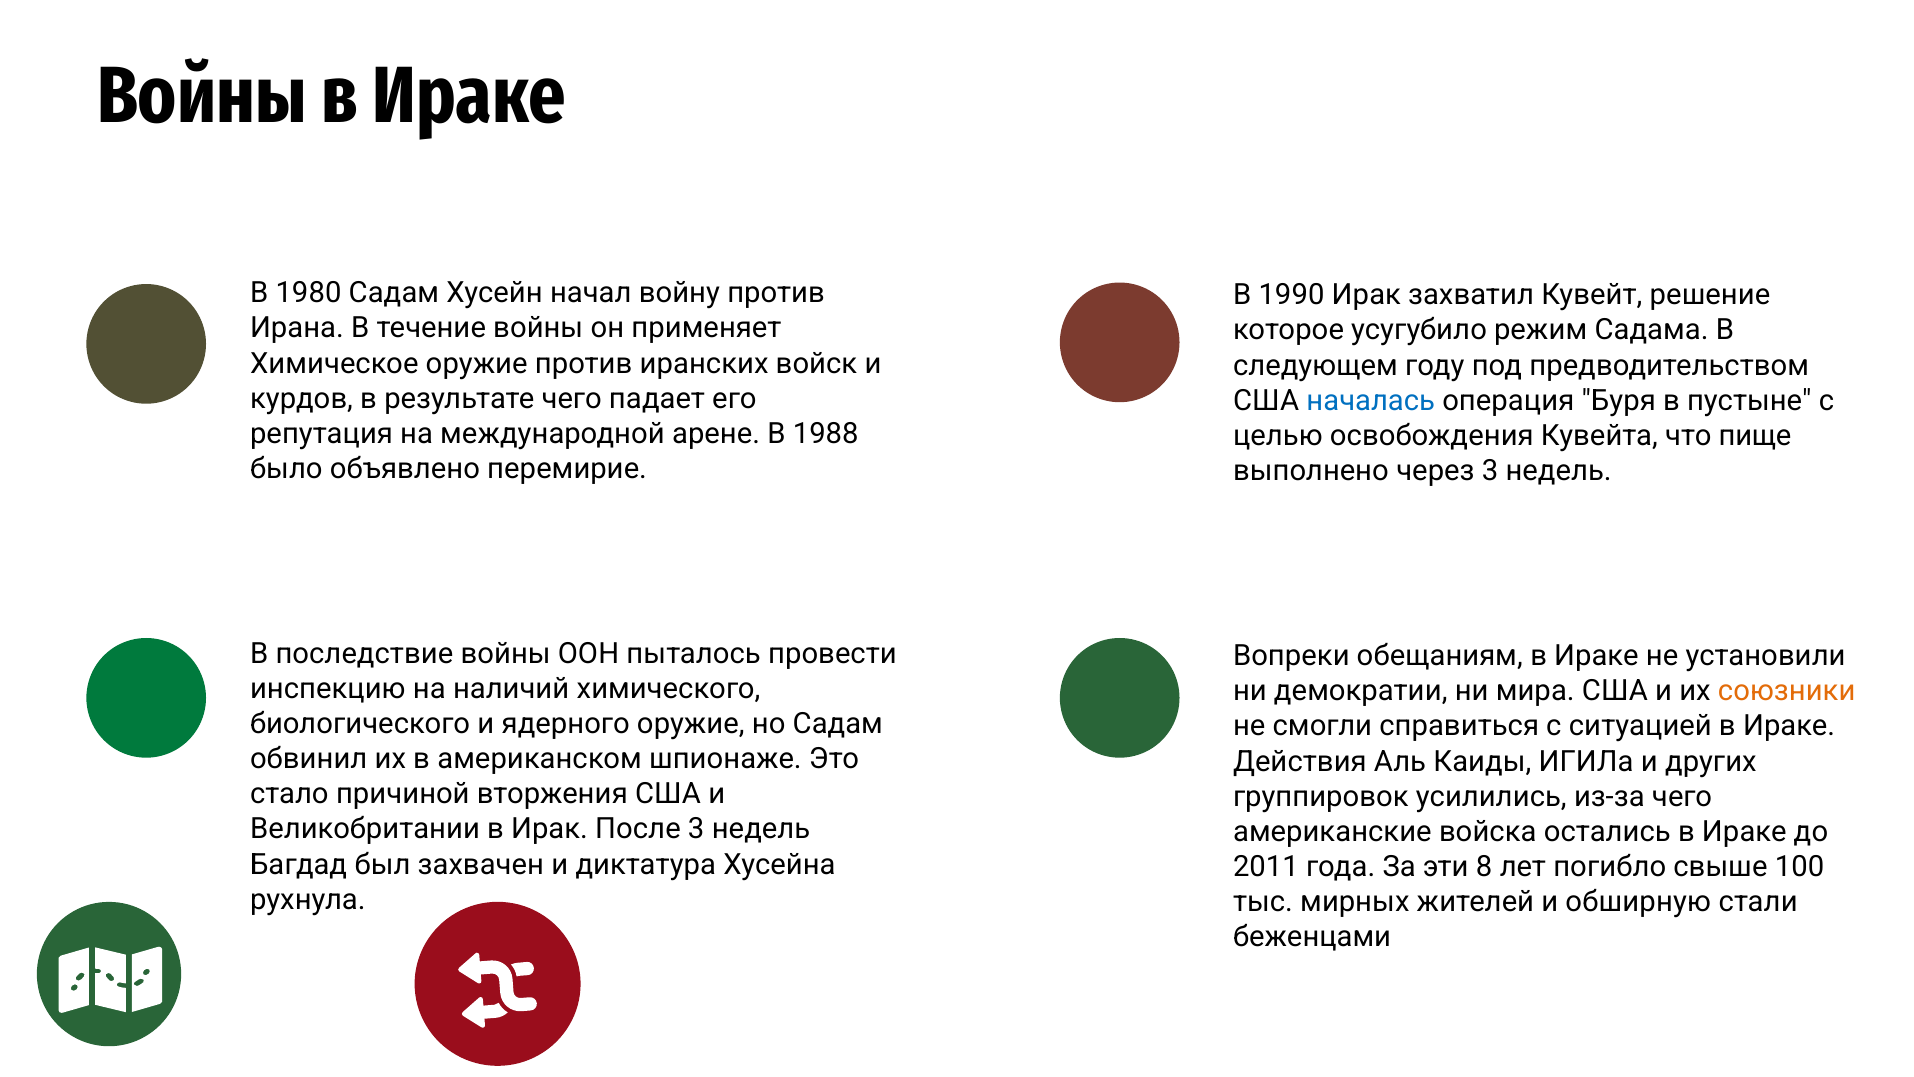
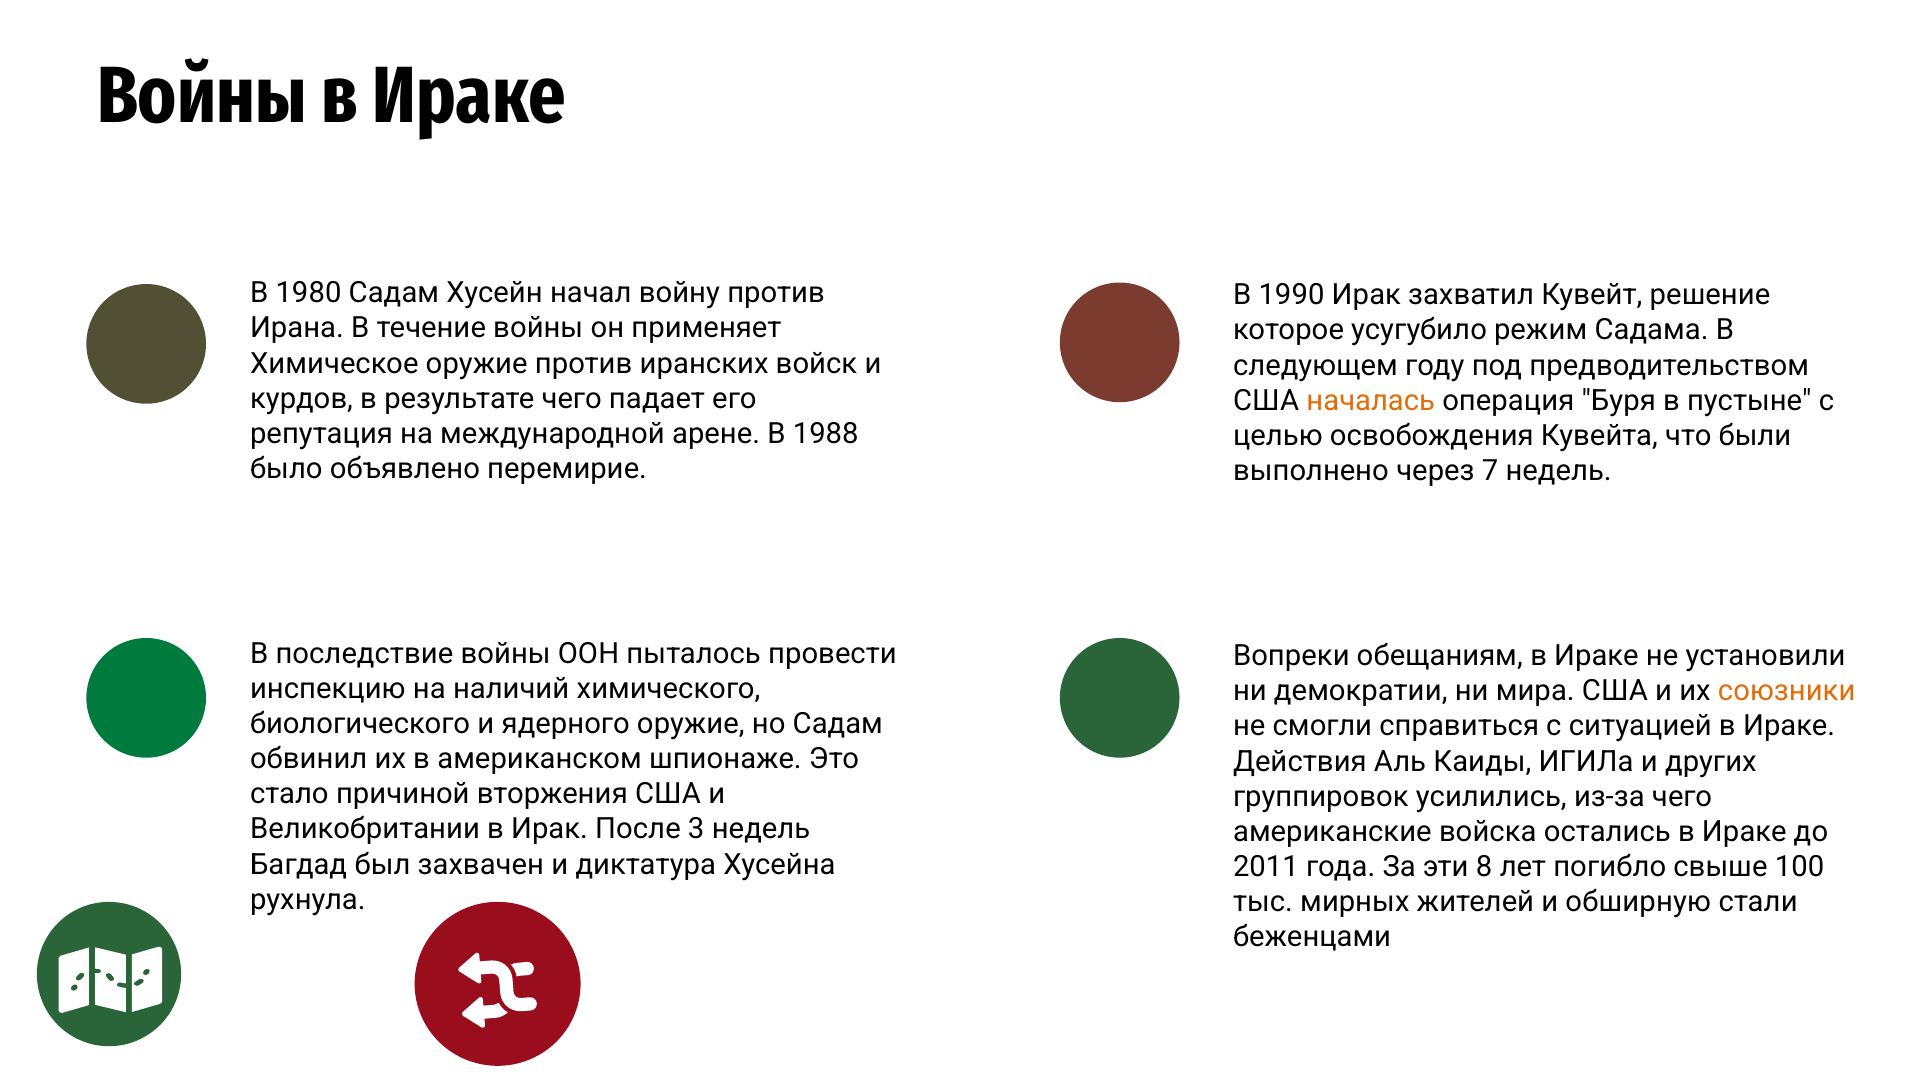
началась colour: blue -> orange
пище: пище -> были
через 3: 3 -> 7
